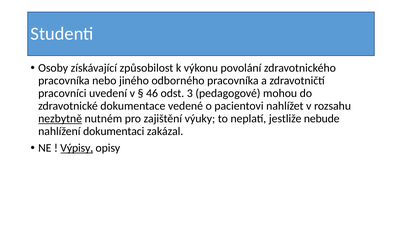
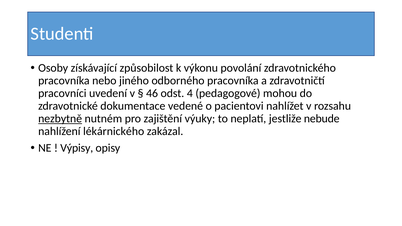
3: 3 -> 4
dokumentaci: dokumentaci -> lékárnického
Výpisy underline: present -> none
